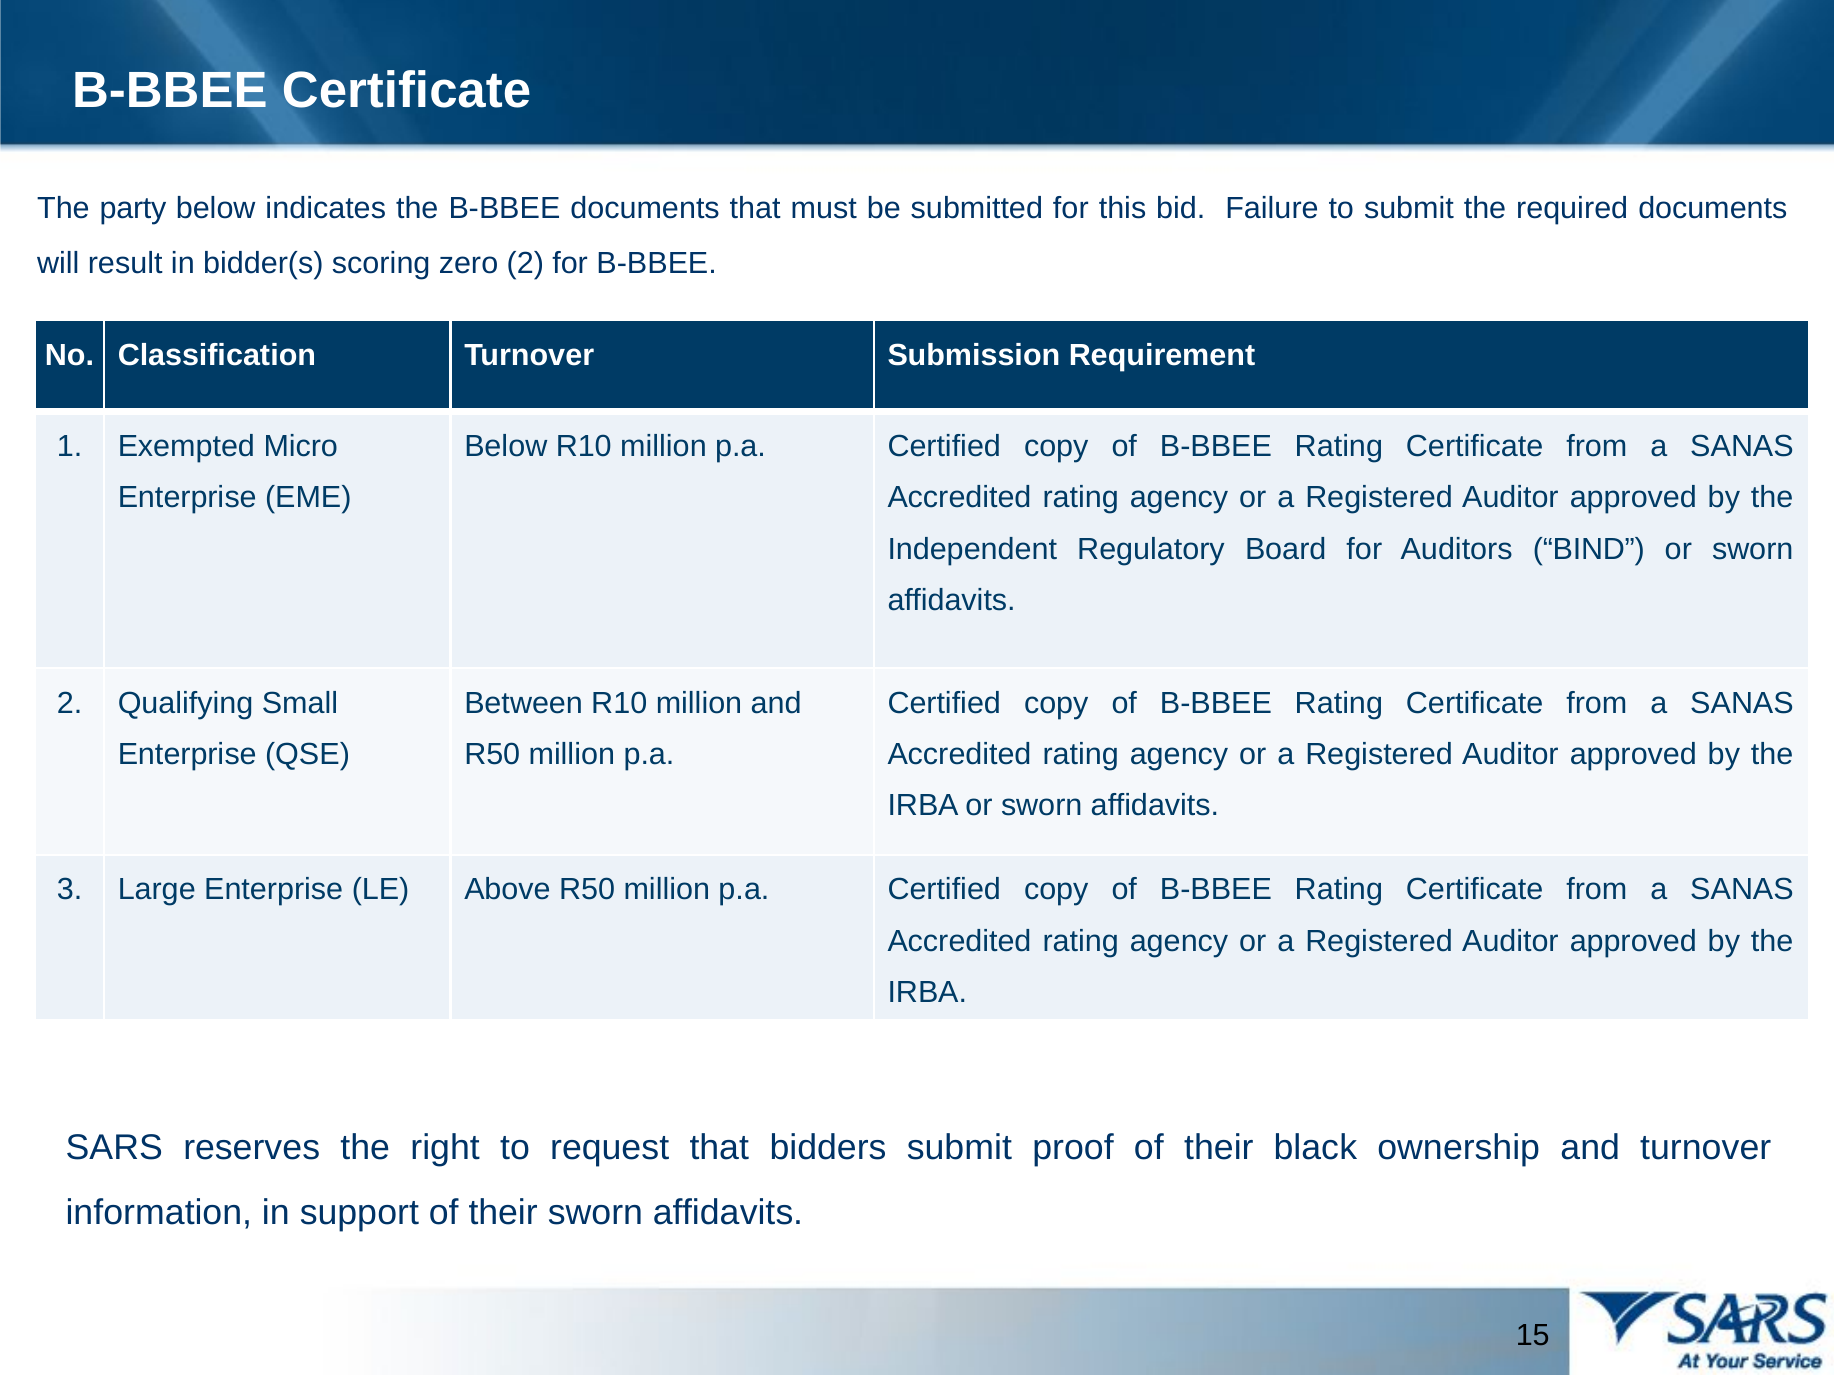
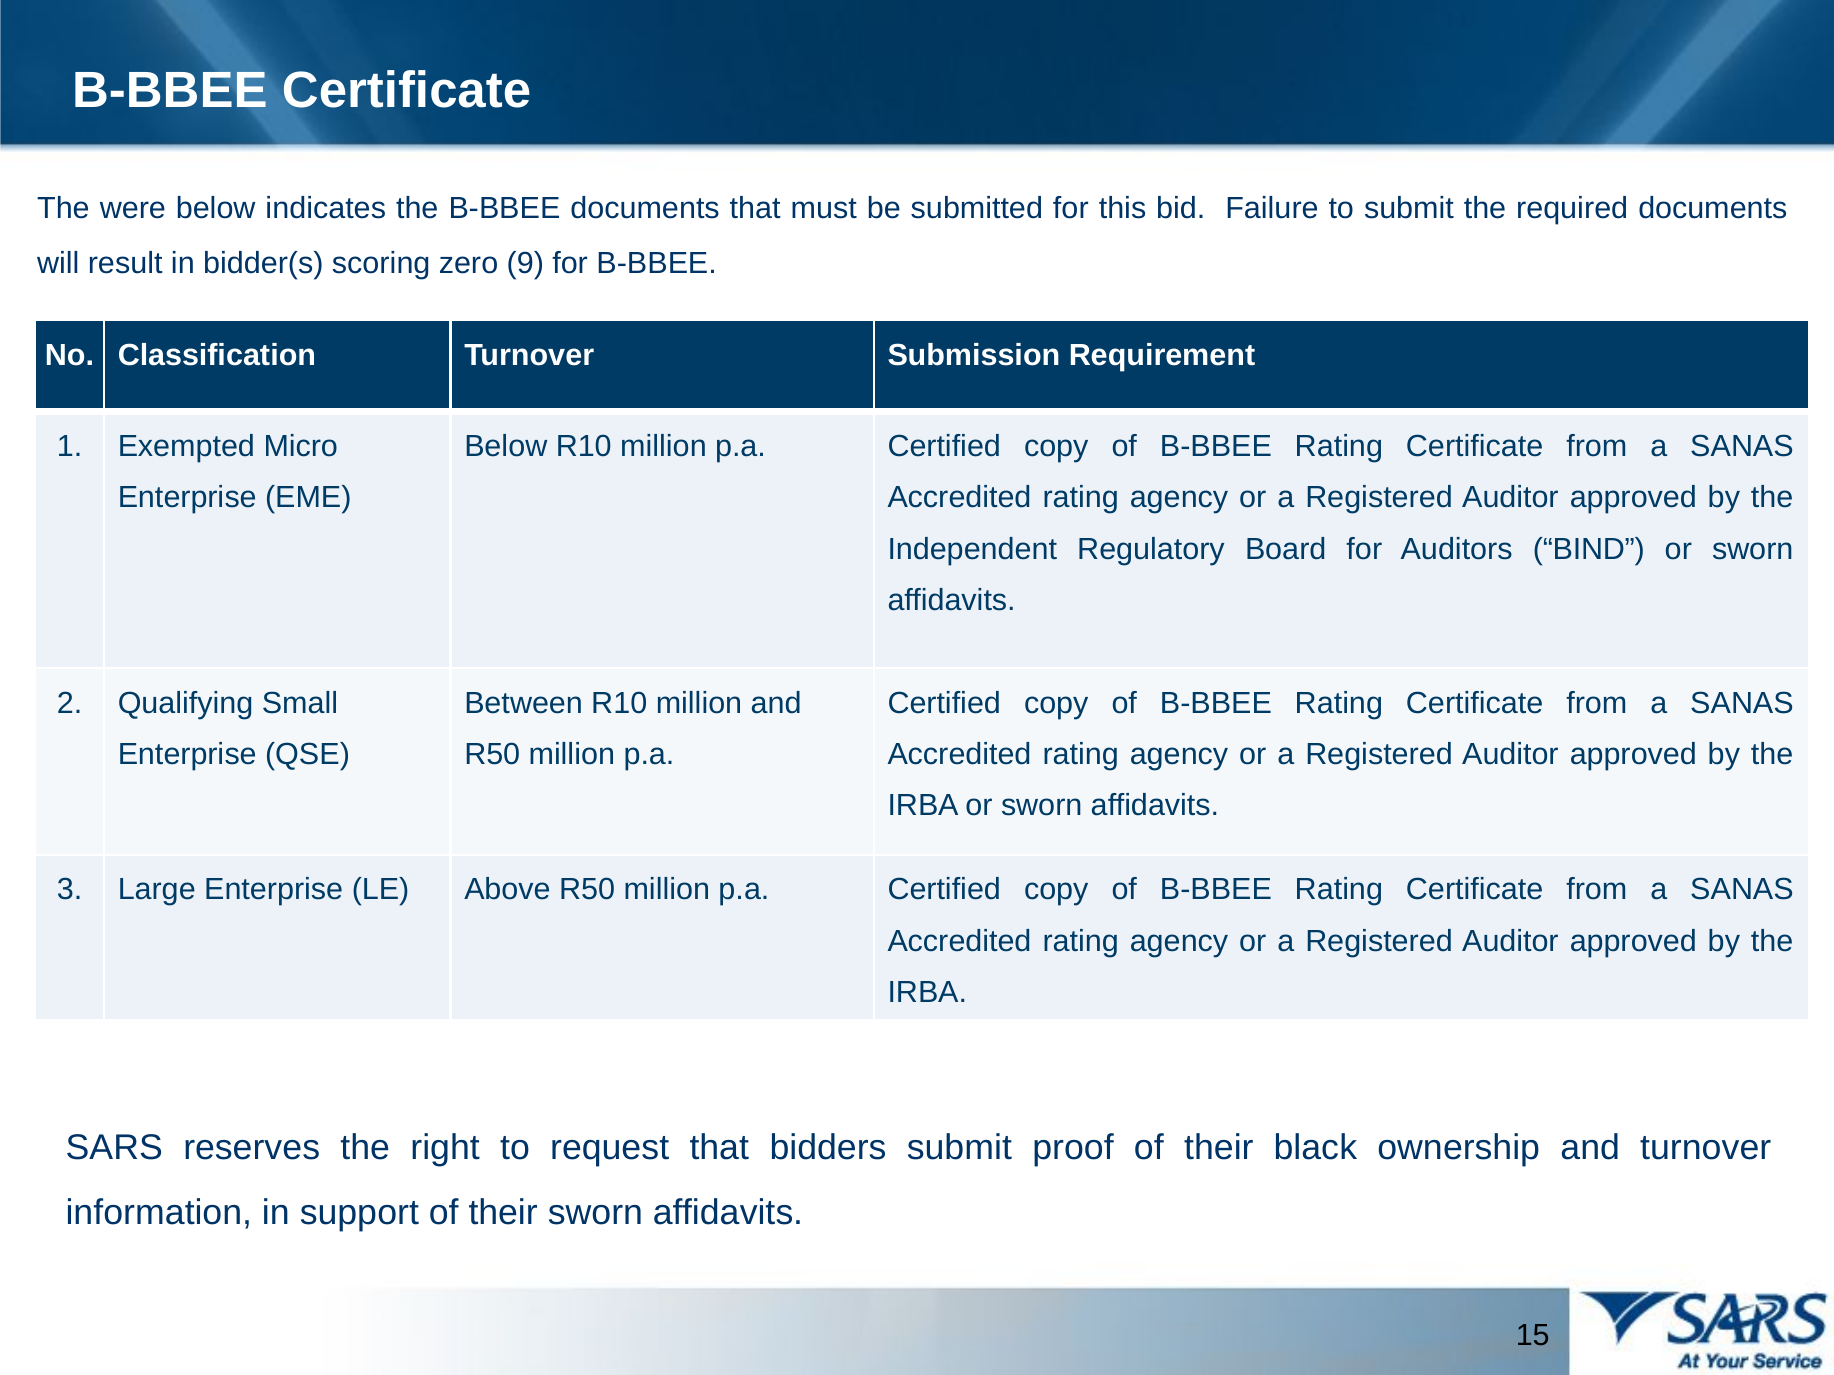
party: party -> were
zero 2: 2 -> 9
